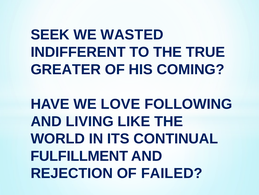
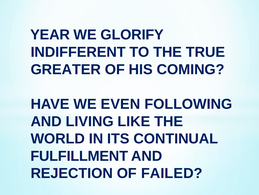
SEEK: SEEK -> YEAR
WASTED: WASTED -> GLORIFY
LOVE: LOVE -> EVEN
